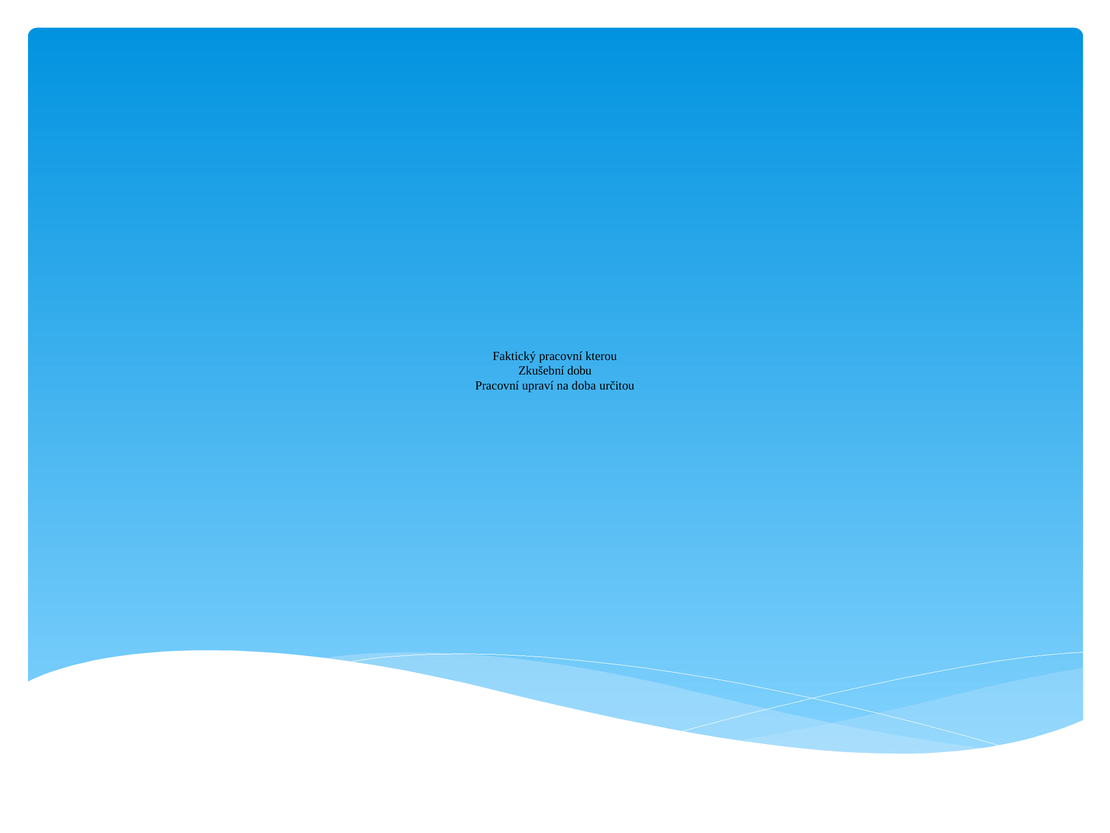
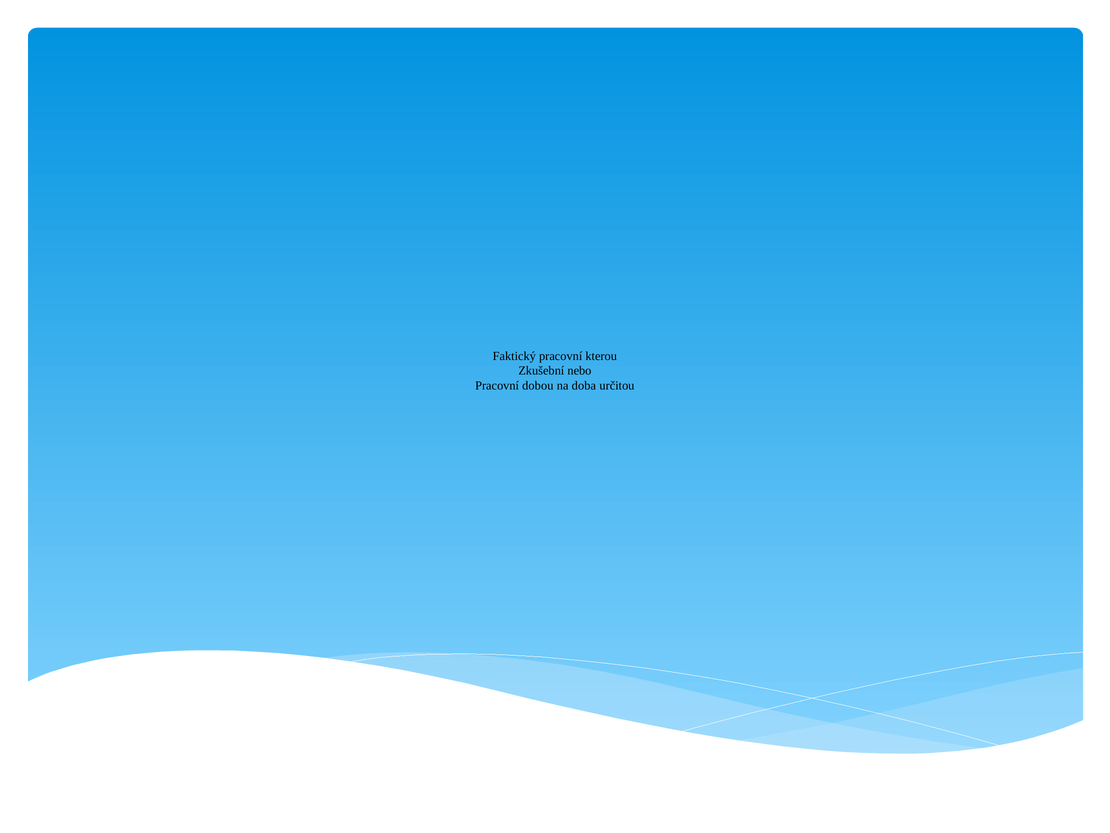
dobu: dobu -> nebo
upraví: upraví -> dobou
